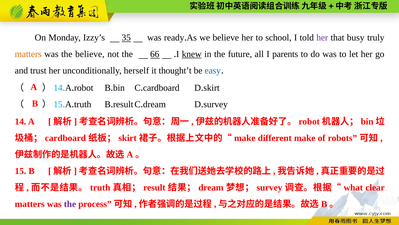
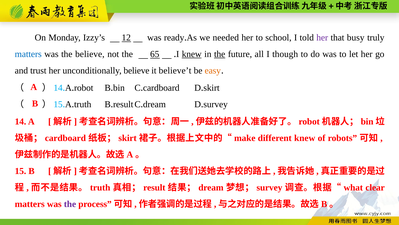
35: 35 -> 12
we believe: believe -> needed
matters at (28, 54) colour: orange -> blue
66: 66 -> 65
the at (220, 54) underline: none -> present
parents: parents -> though
unconditionally herself: herself -> believe
thought’t: thought’t -> believe’t
easy colour: blue -> orange
different make: make -> knew
